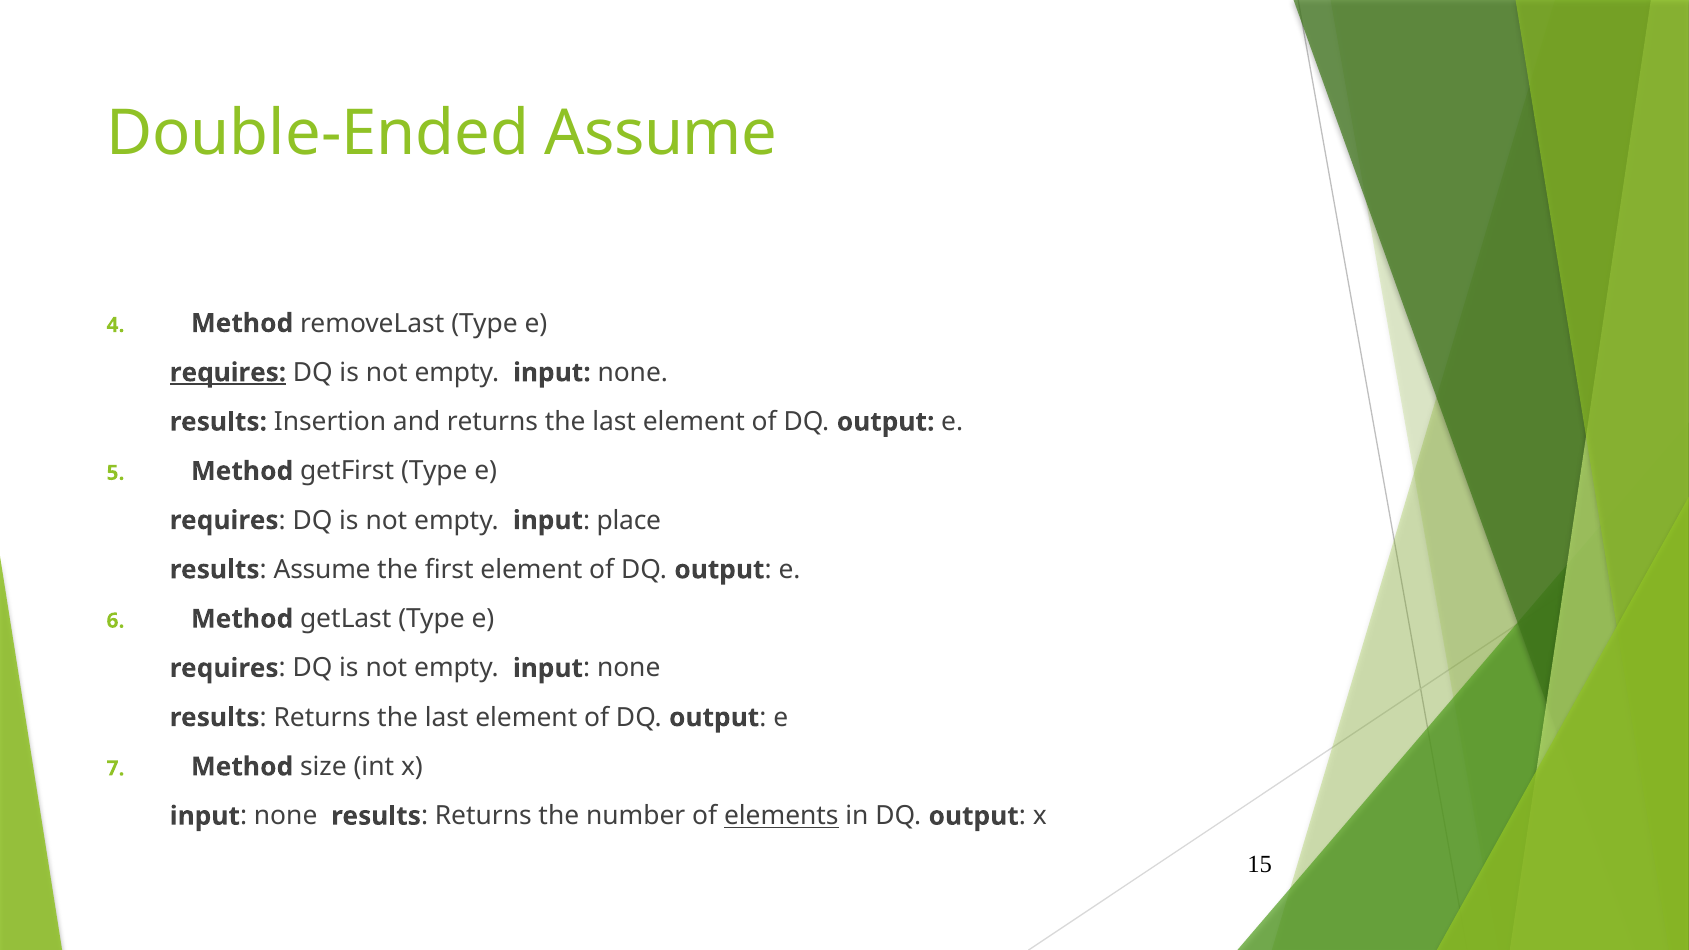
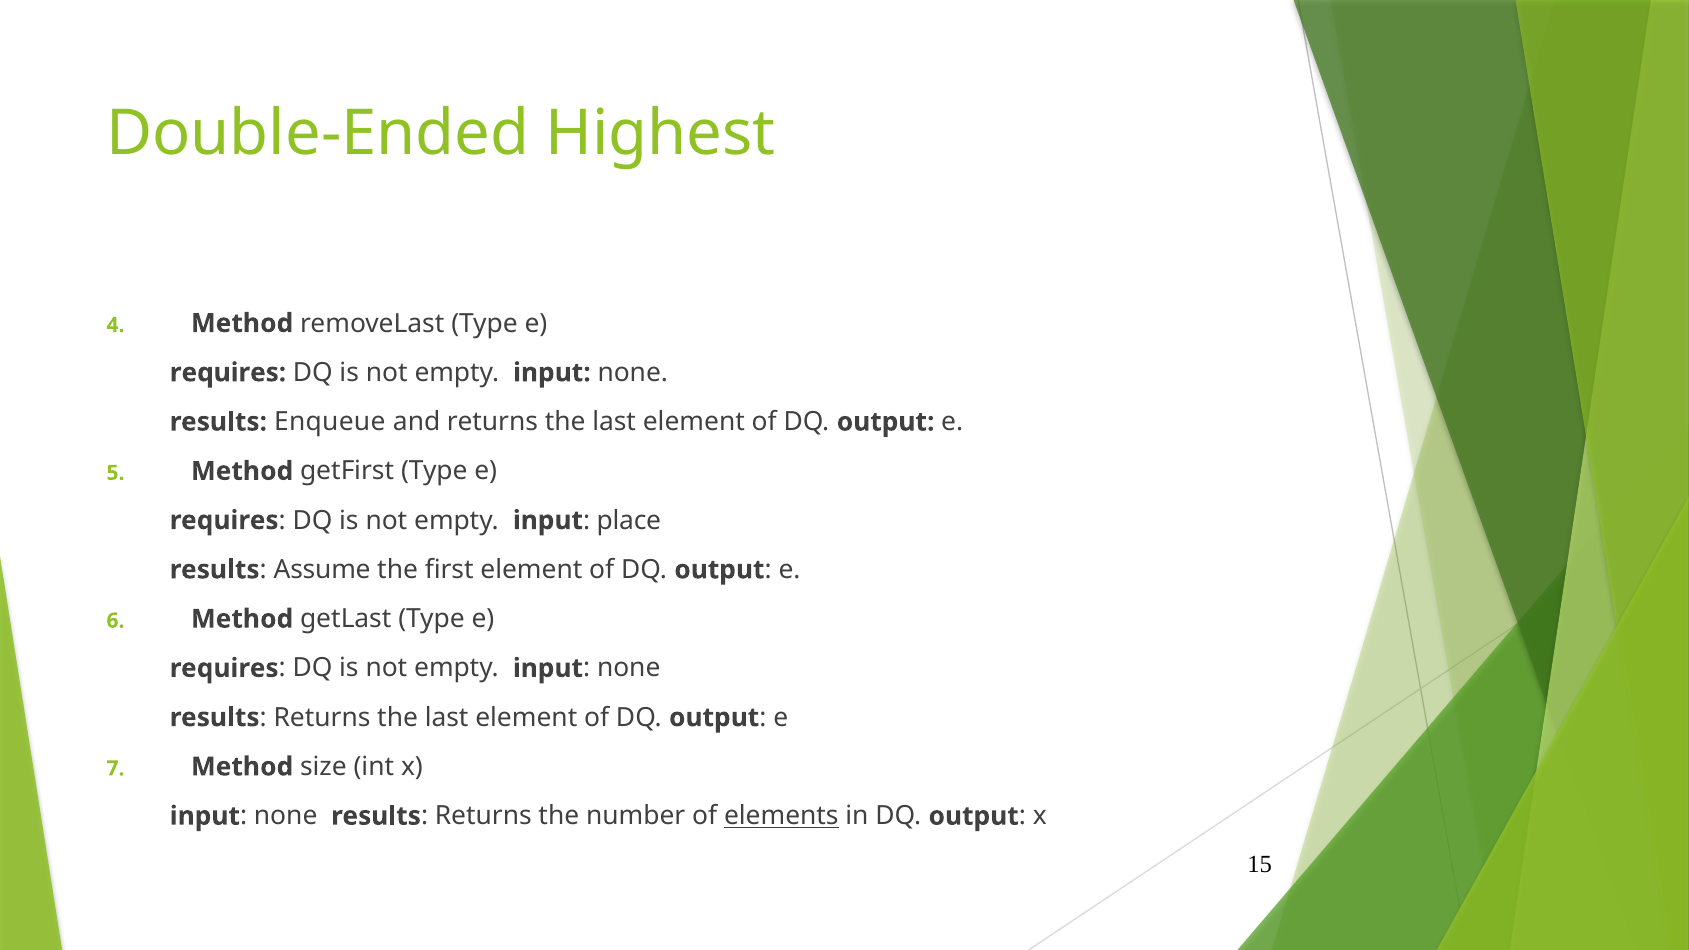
Double-Ended Assume: Assume -> Highest
requires at (228, 373) underline: present -> none
Insertion: Insertion -> Enqueue
